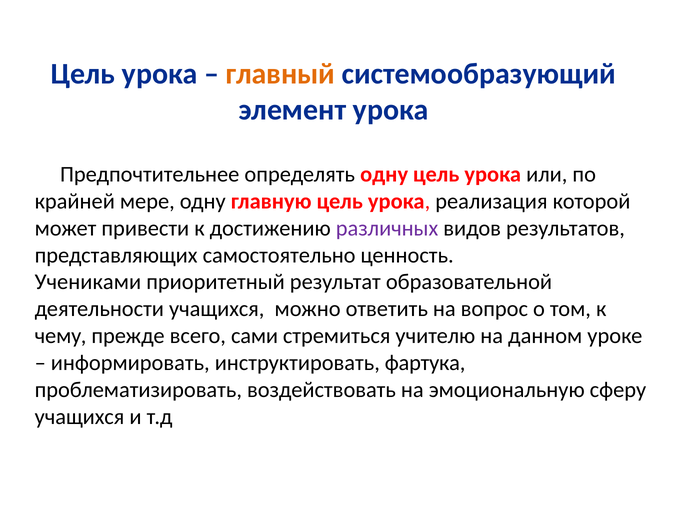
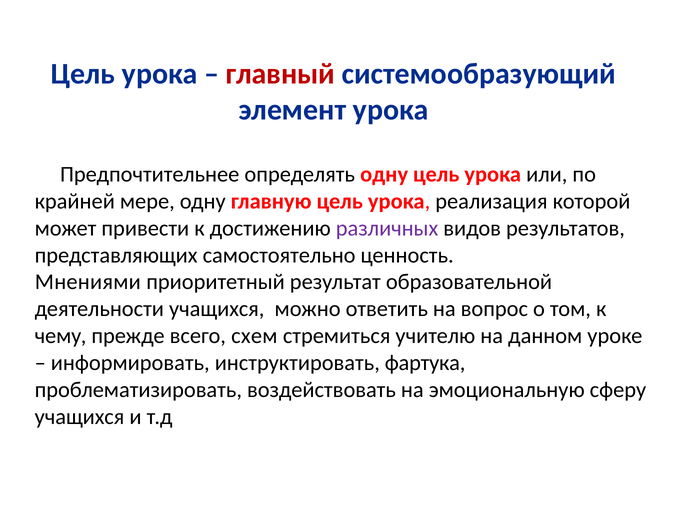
главный colour: orange -> red
Учениками: Учениками -> Мнениями
сами: сами -> схем
